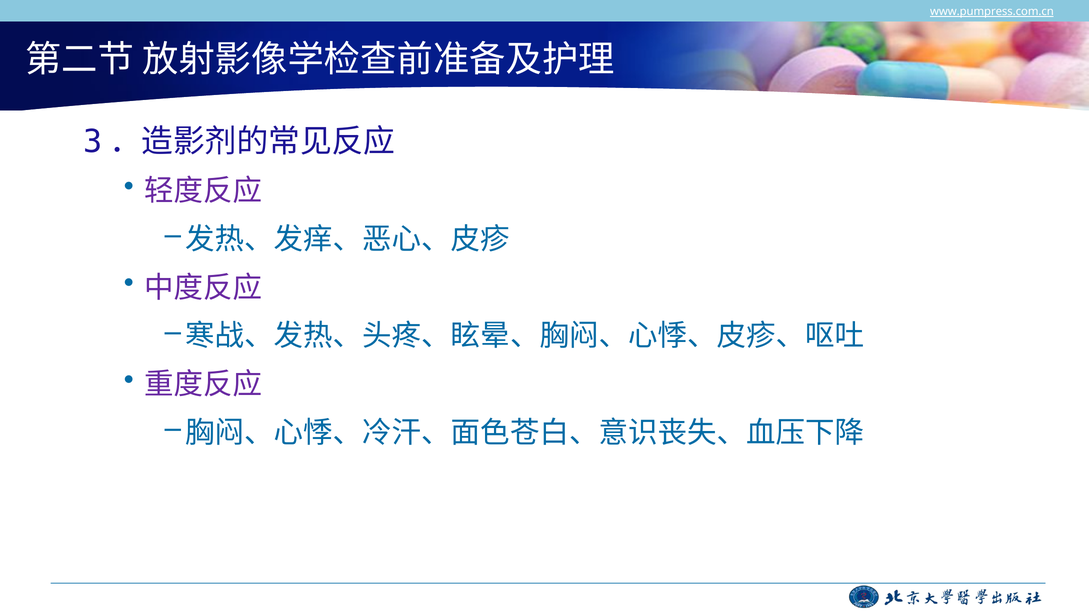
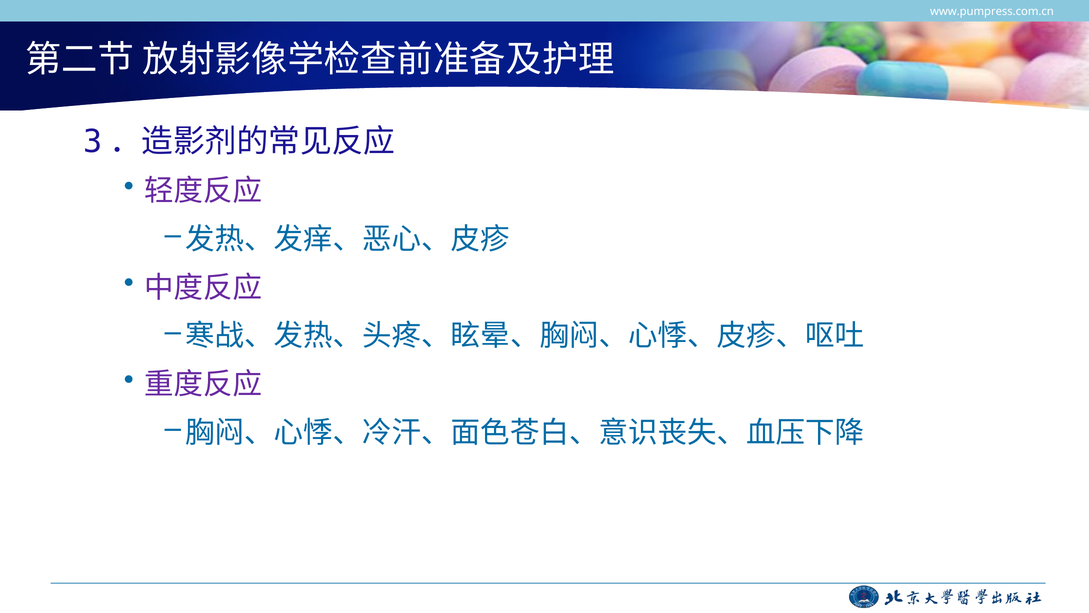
www.pumpress.com.cn underline: present -> none
